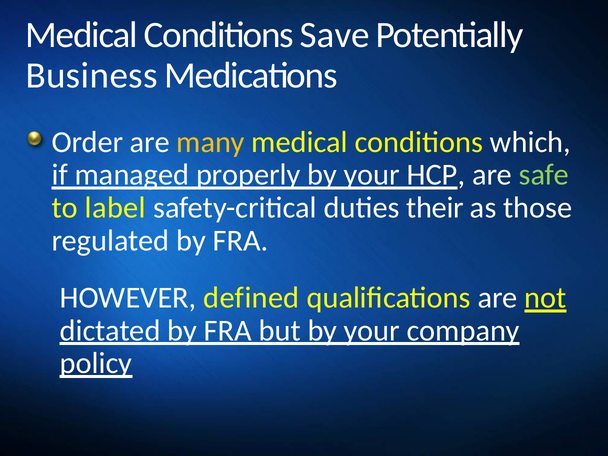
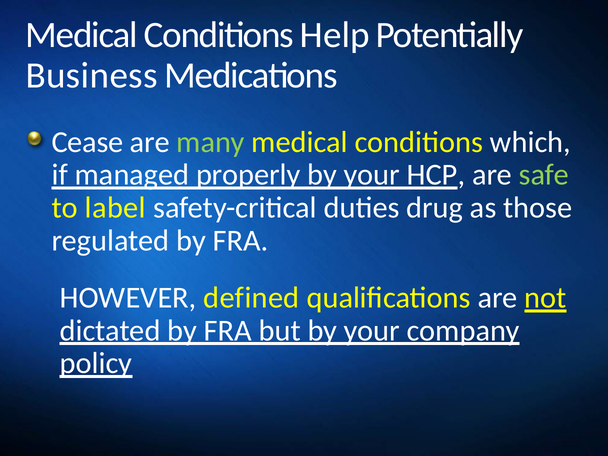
Save: Save -> Help
Order: Order -> Cease
many colour: yellow -> light green
their: their -> drug
